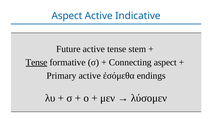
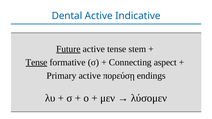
Aspect at (67, 16): Aspect -> Dental
Future underline: none -> present
ἐσόμεθα: ἐσόμεθα -> πορεύσῃ
